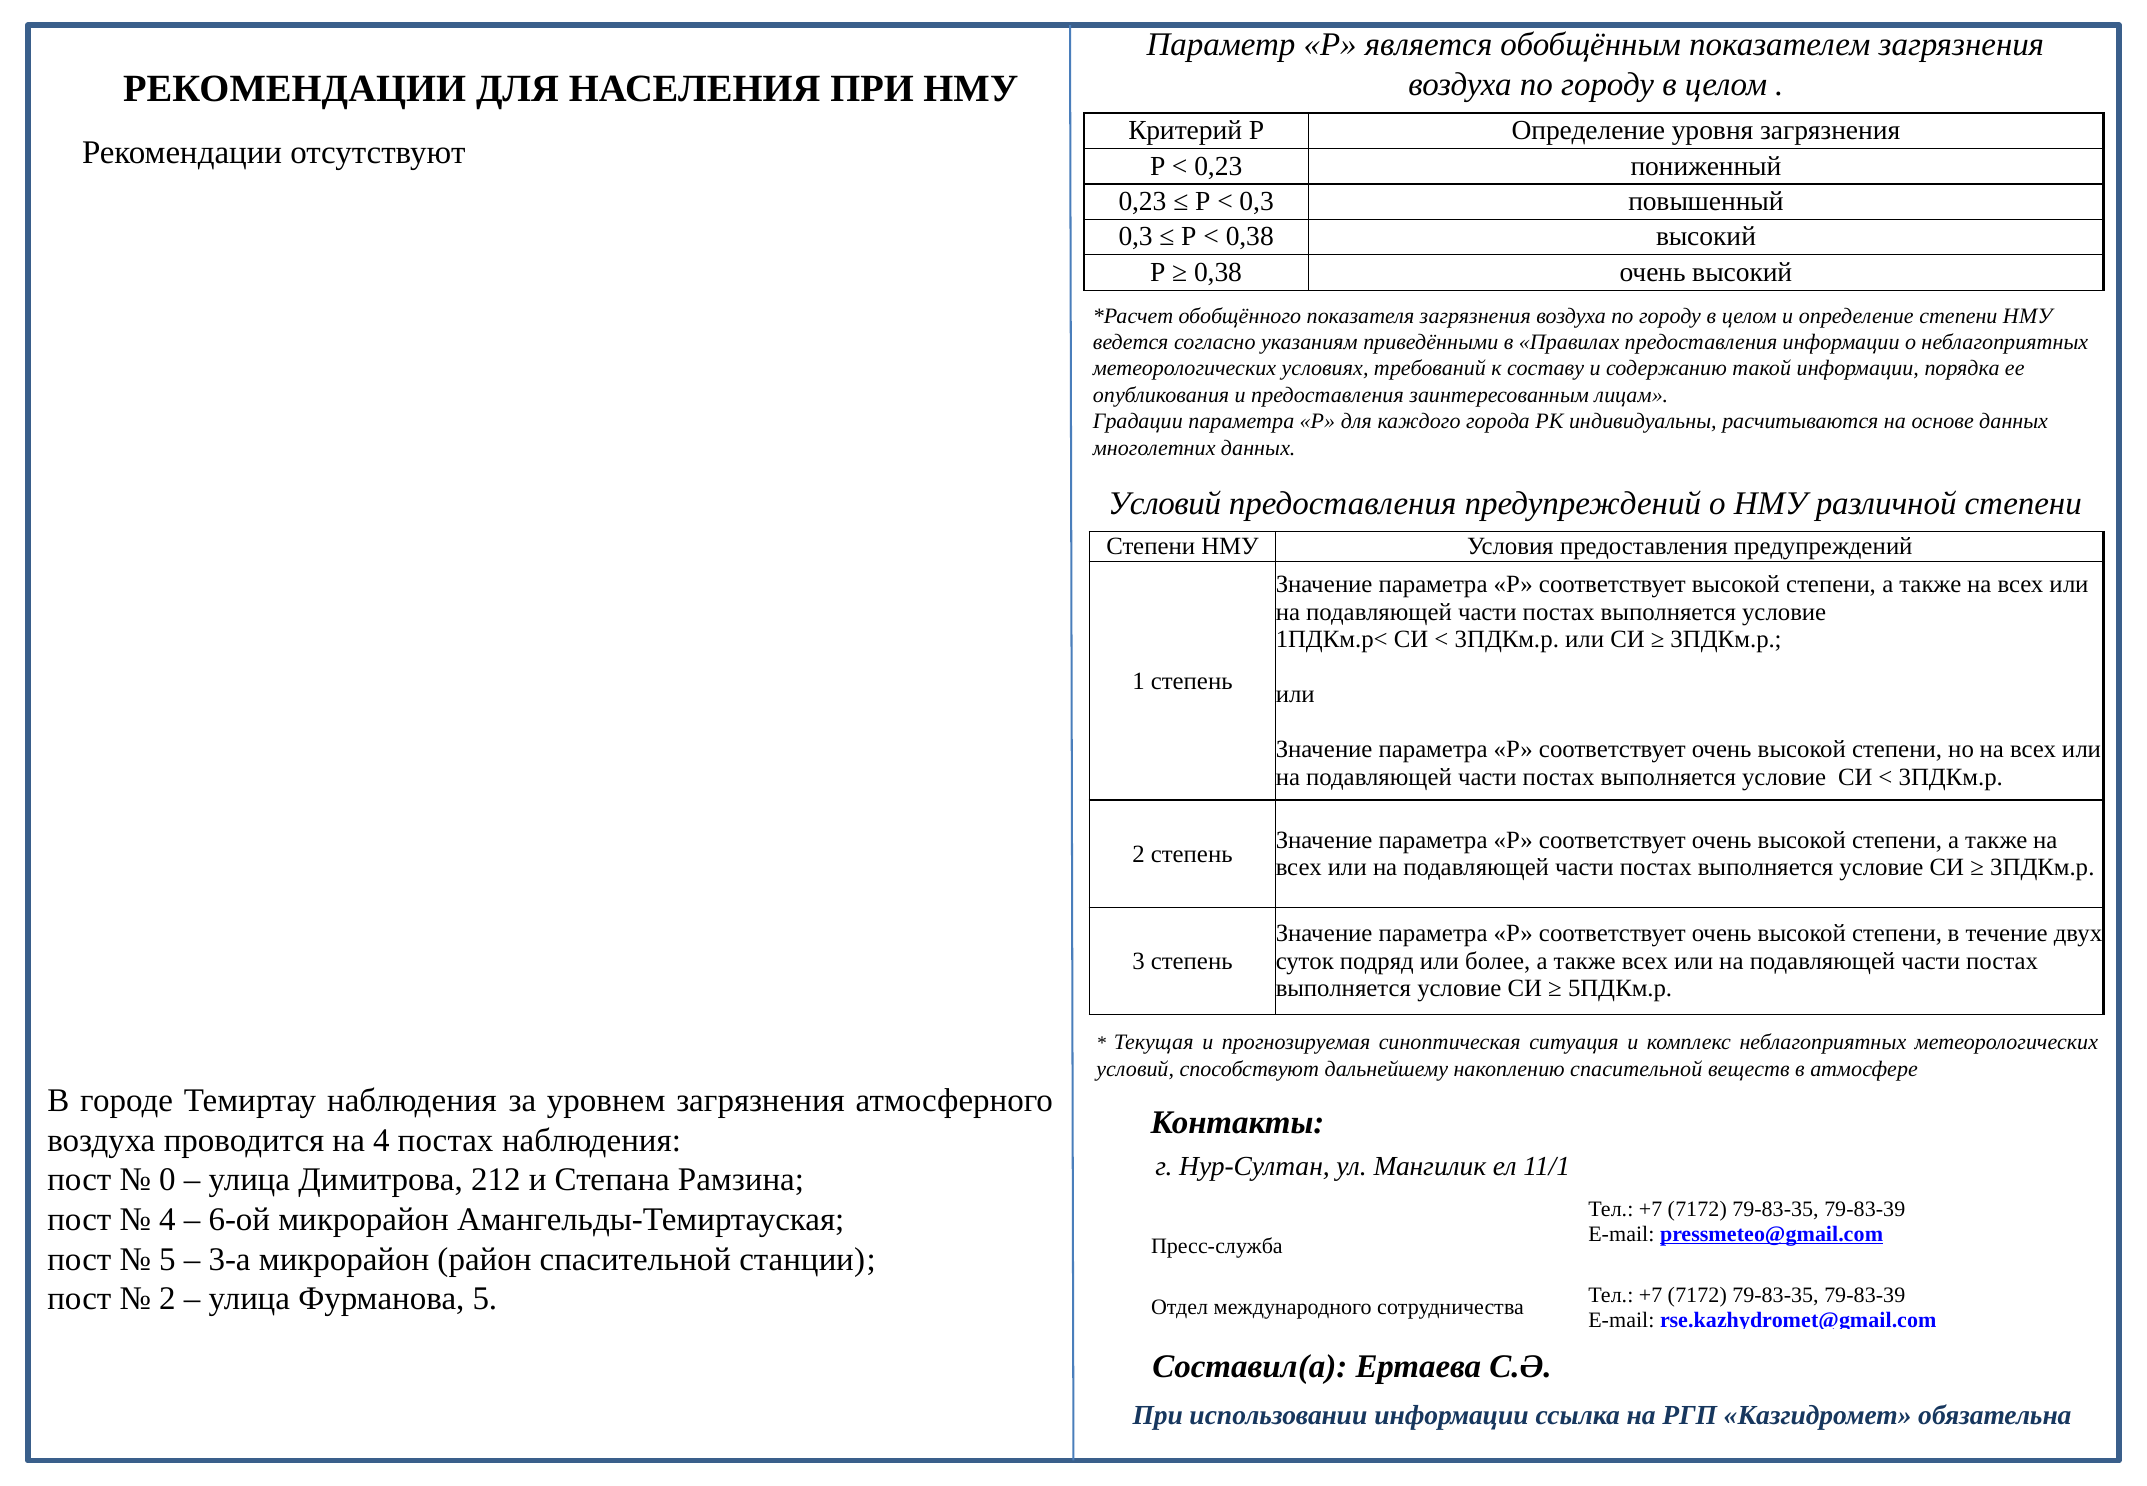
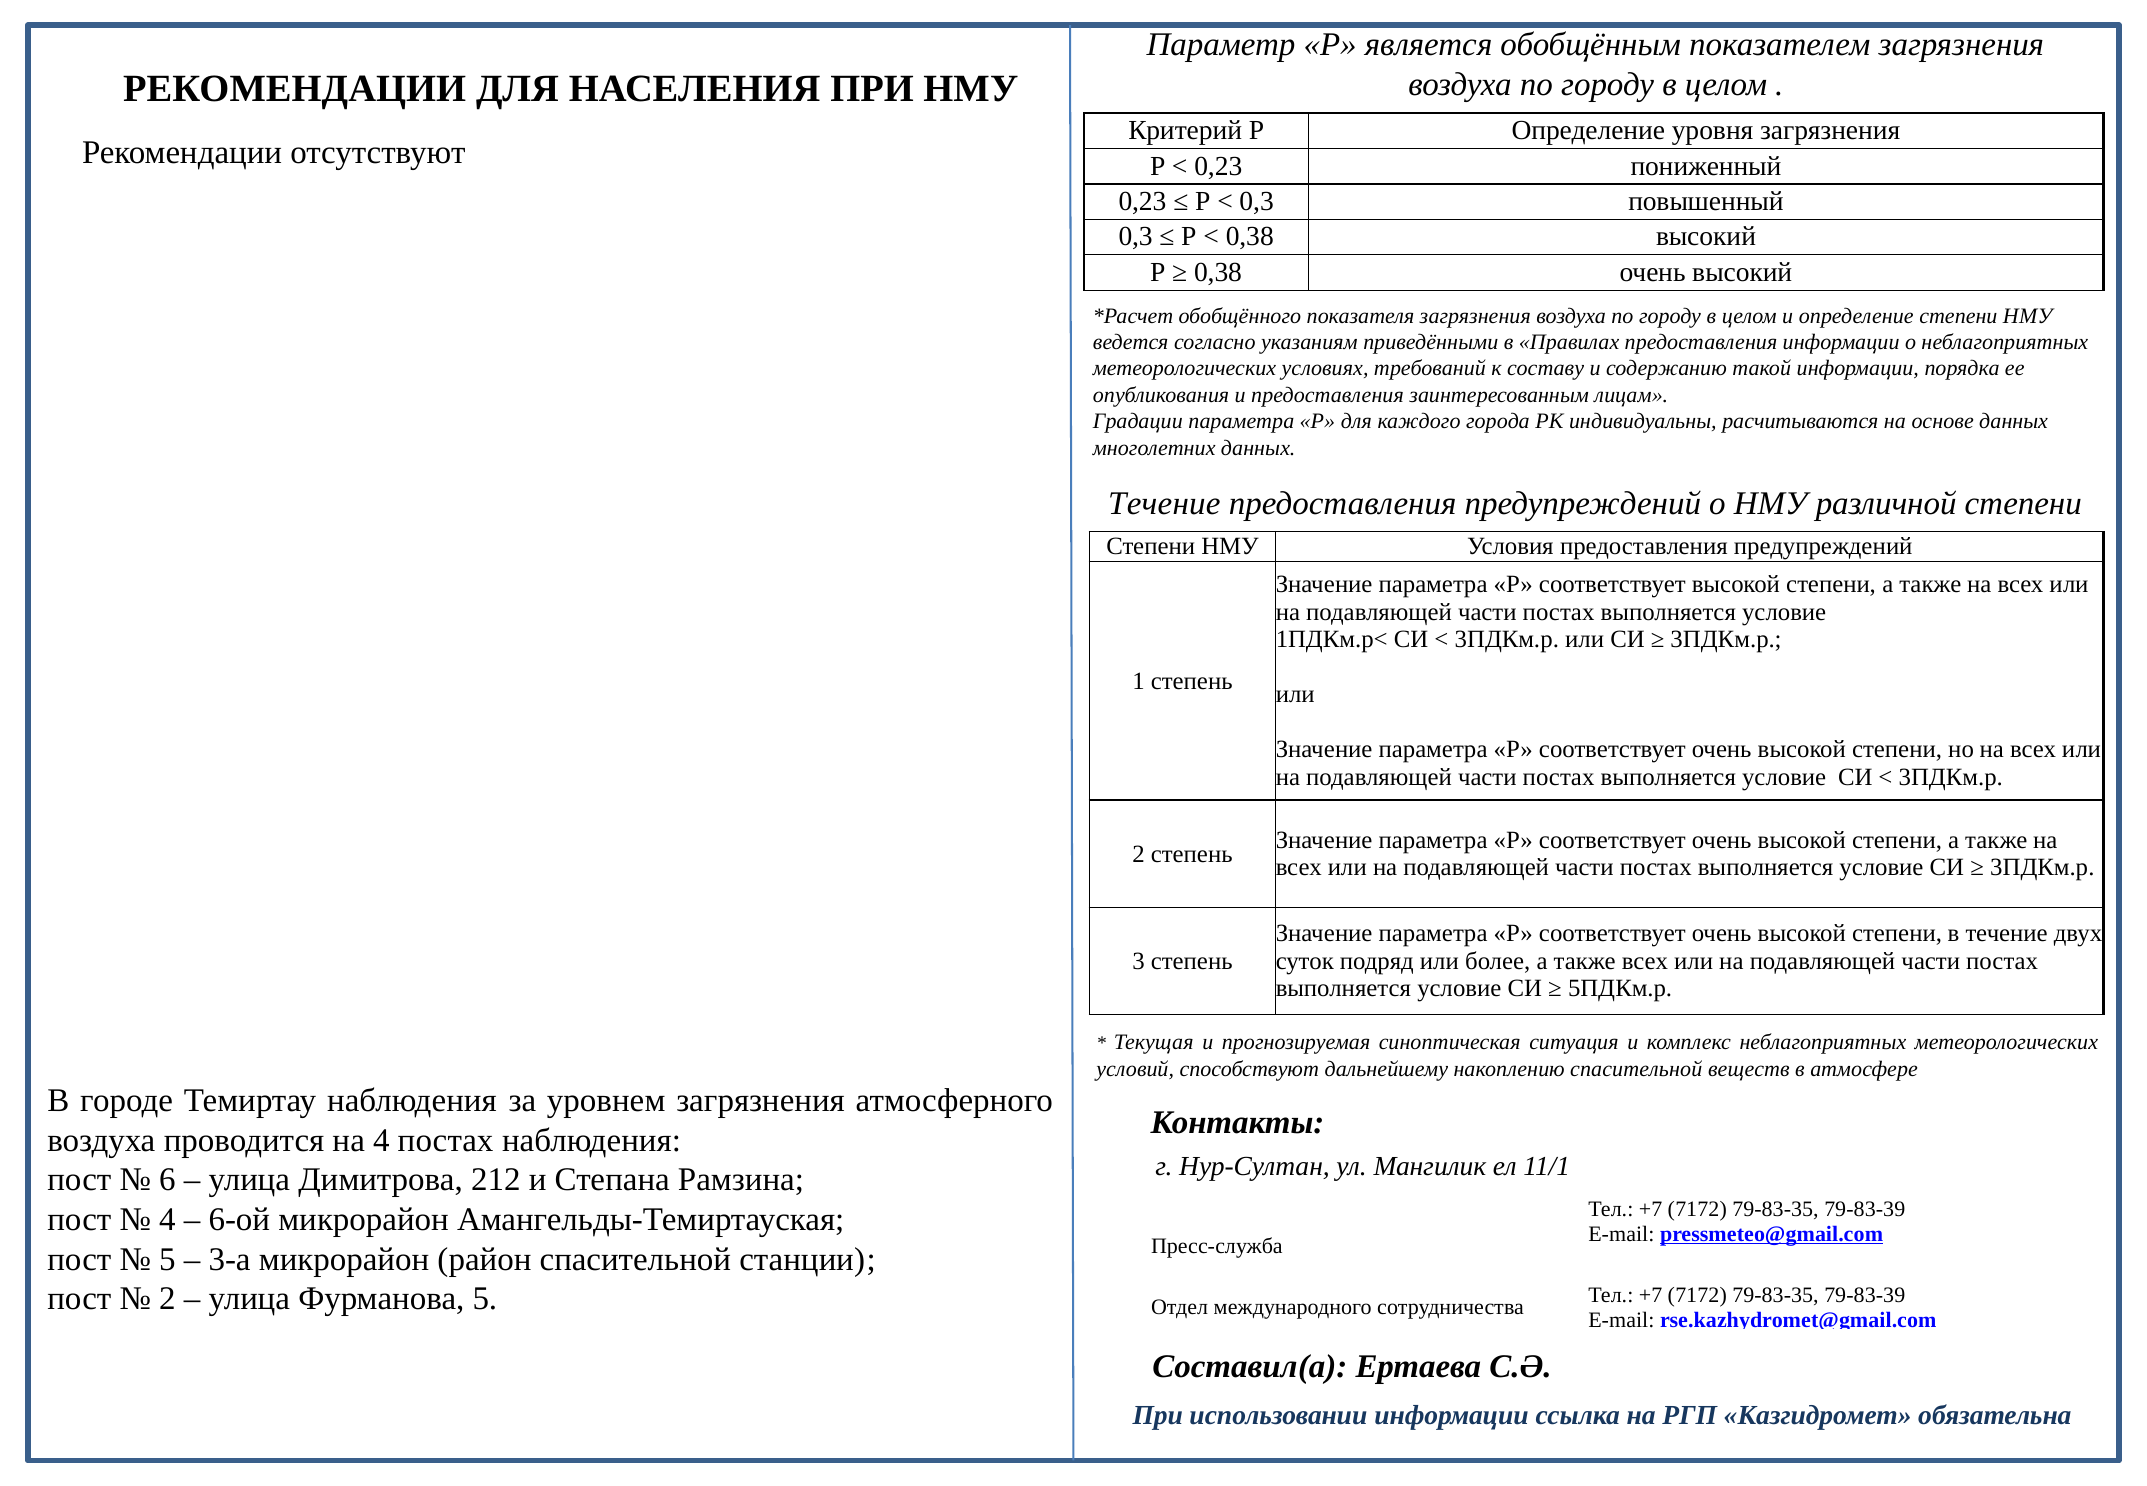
Условий at (1165, 503): Условий -> Течение
0: 0 -> 6
